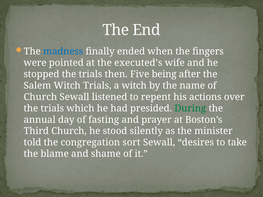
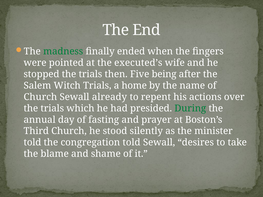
madness colour: blue -> green
a witch: witch -> home
listened: listened -> already
congregation sort: sort -> told
